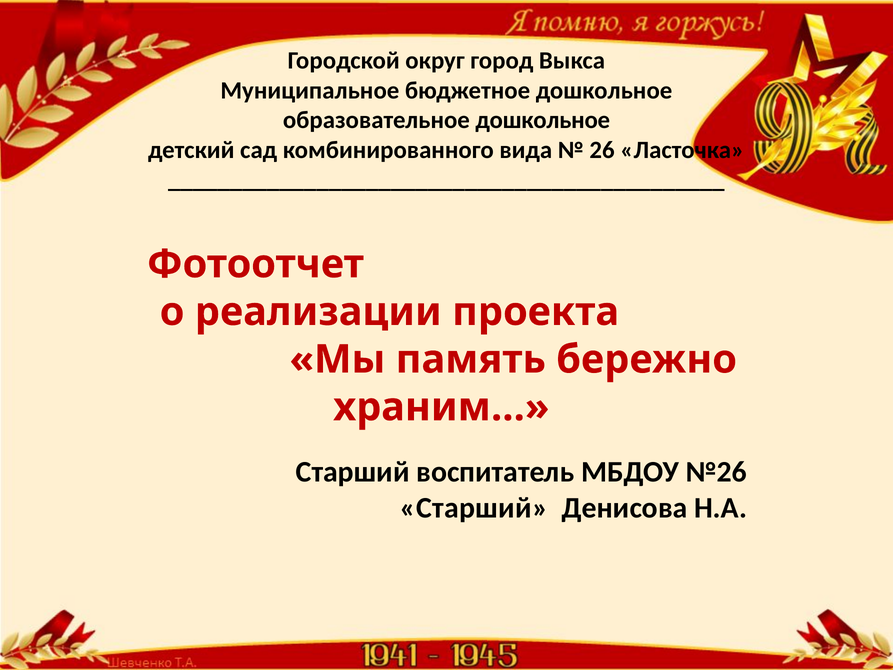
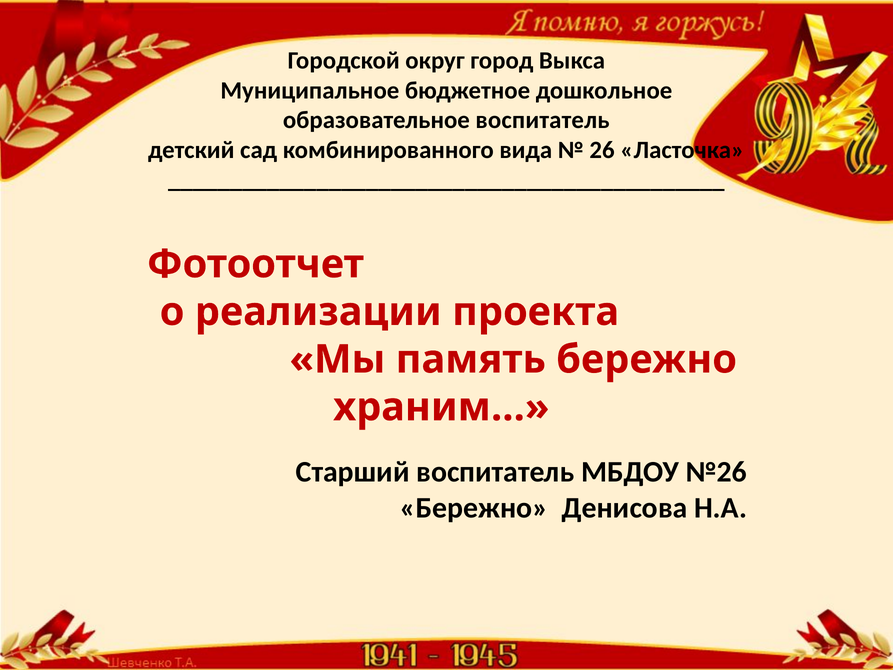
образовательное дошкольное: дошкольное -> воспитатель
Старший at (474, 508): Старший -> Бережно
